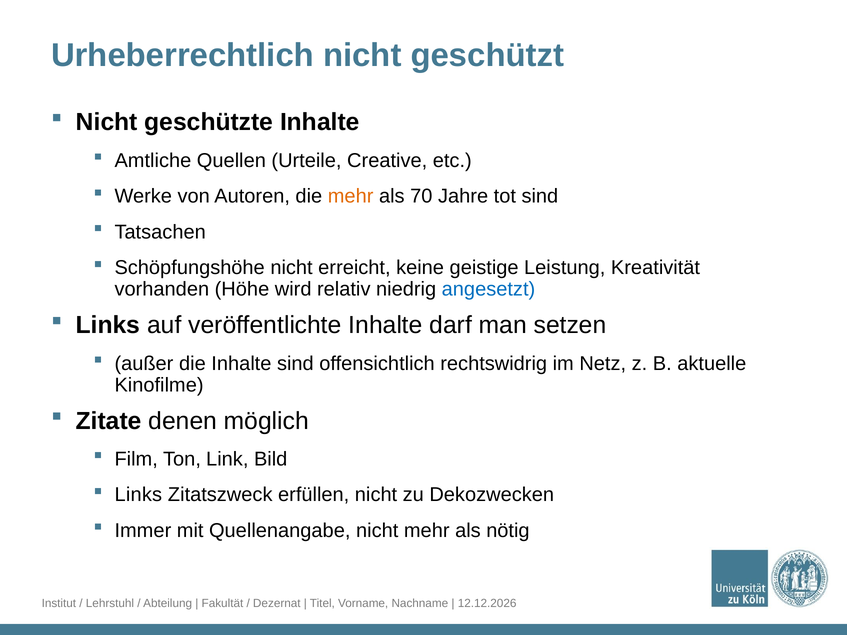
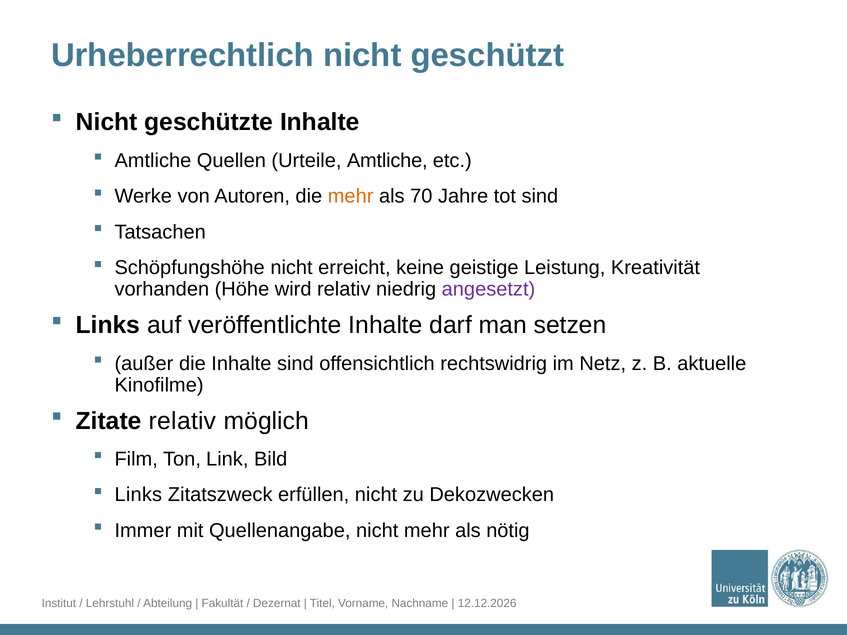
Urteile Creative: Creative -> Amtliche
angesetzt colour: blue -> purple
Zitate denen: denen -> relativ
